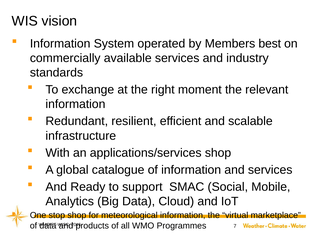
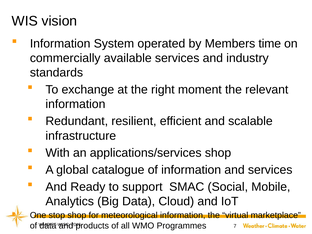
Members best: best -> time
